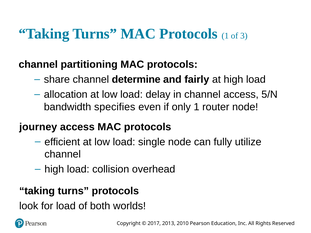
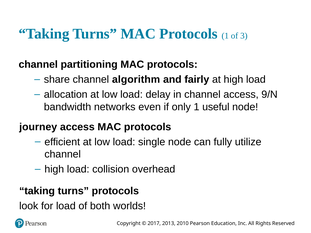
determine: determine -> algorithm
5/N: 5/N -> 9/N
specifies: specifies -> networks
router: router -> useful
